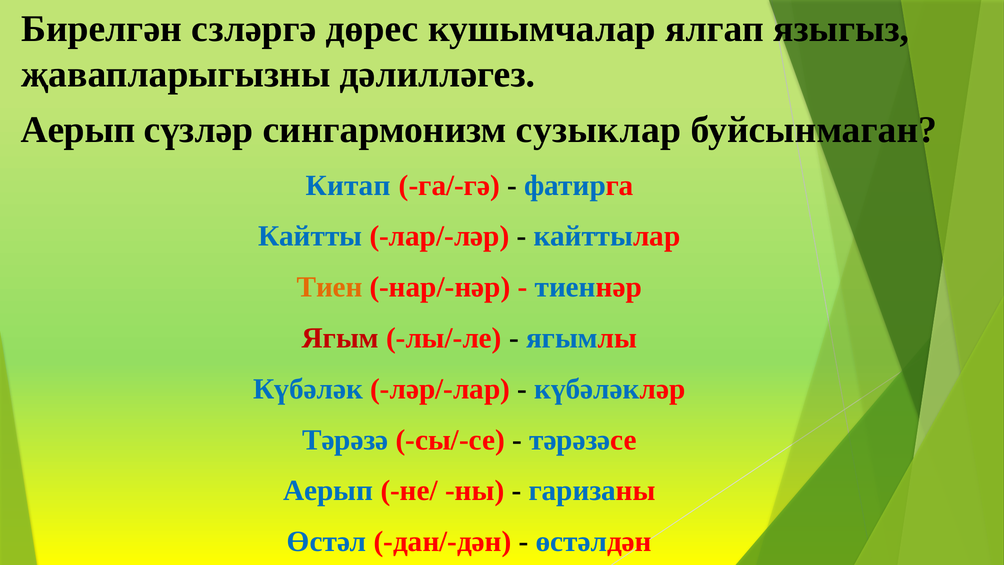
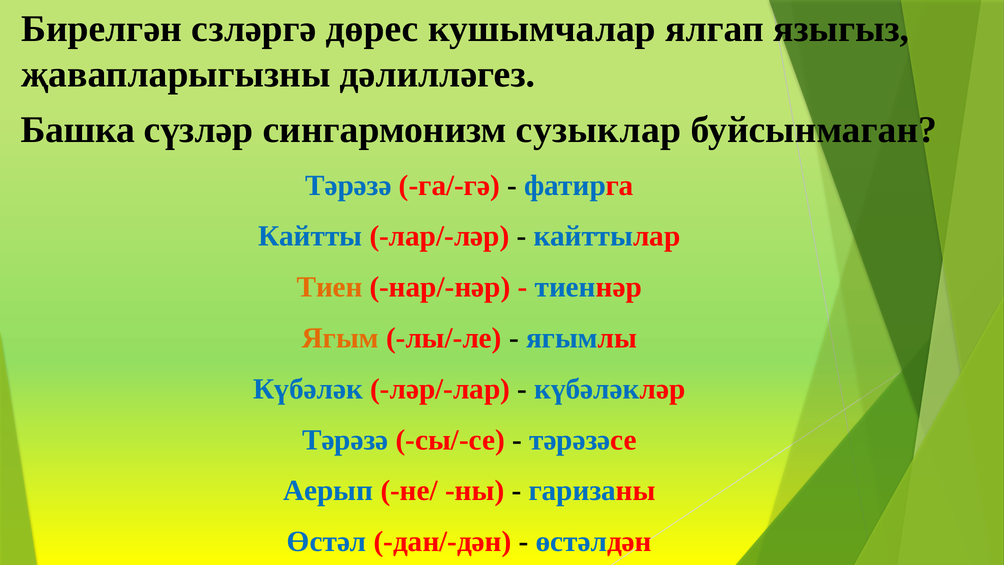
Аерып at (78, 130): Аерып -> Башка
Китап at (348, 185): Китап -> Тәрәзә
Ягым colour: red -> orange
